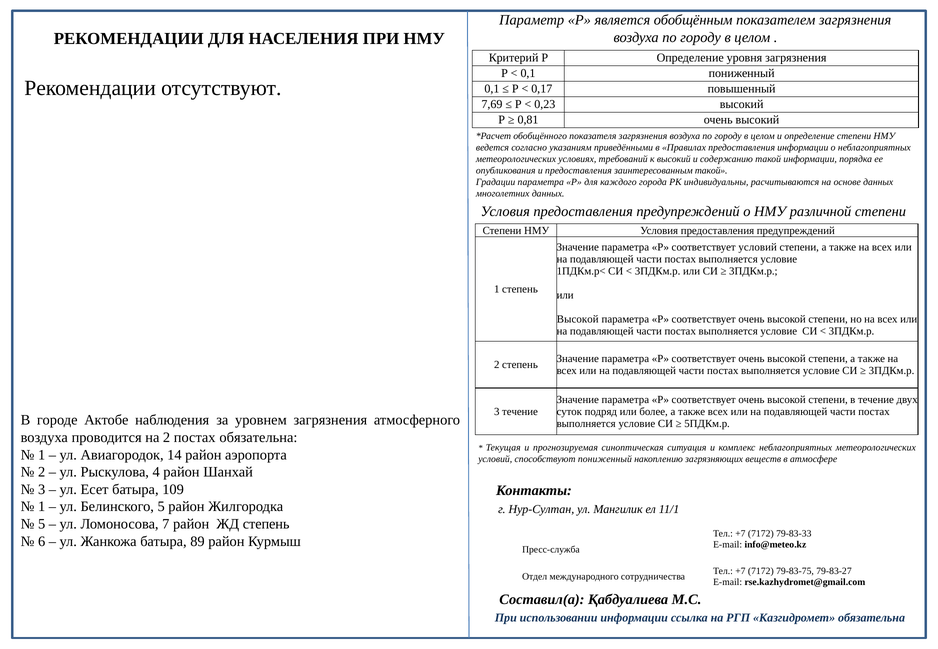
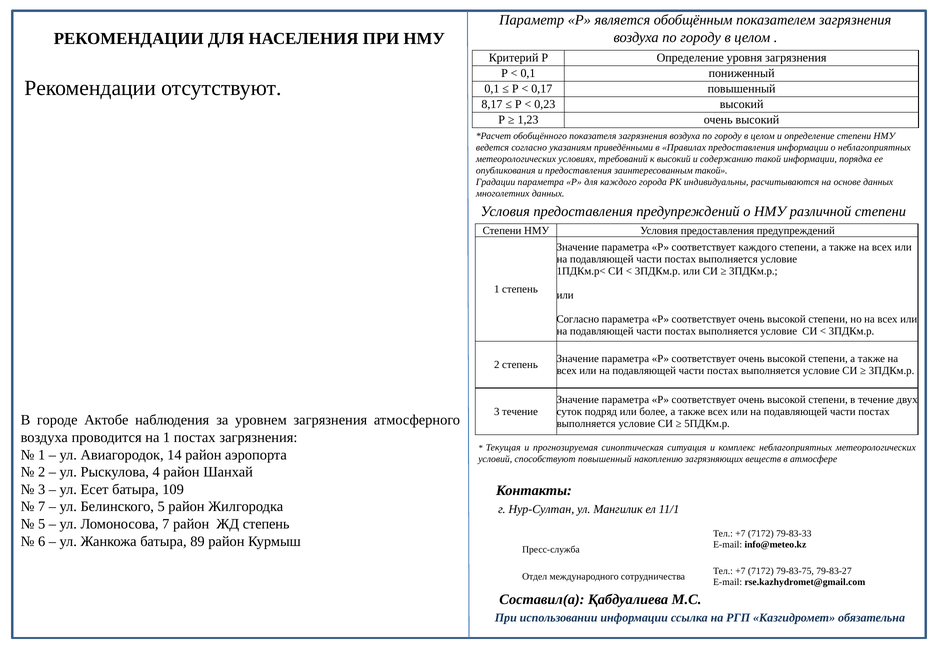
7,69: 7,69 -> 8,17
0,81: 0,81 -> 1,23
соответствует условий: условий -> каждого
Высокой at (578, 319): Высокой -> Согласно
на 2: 2 -> 1
постах обязательна: обязательна -> загрязнения
способствуют пониженный: пониженный -> повышенный
1 at (42, 507): 1 -> 7
